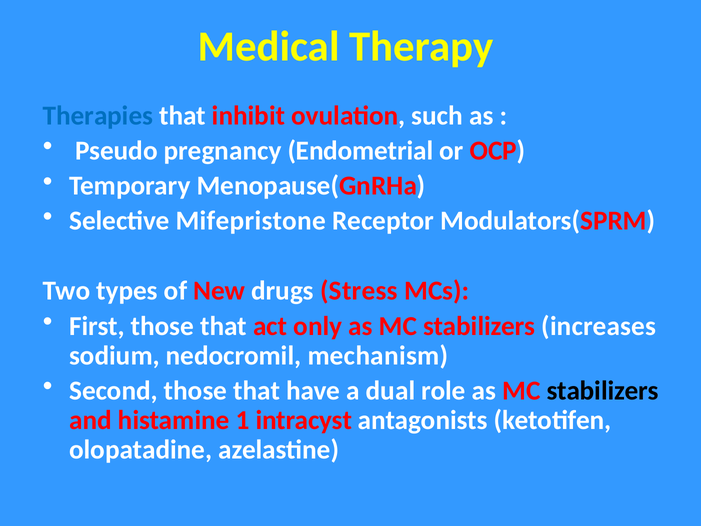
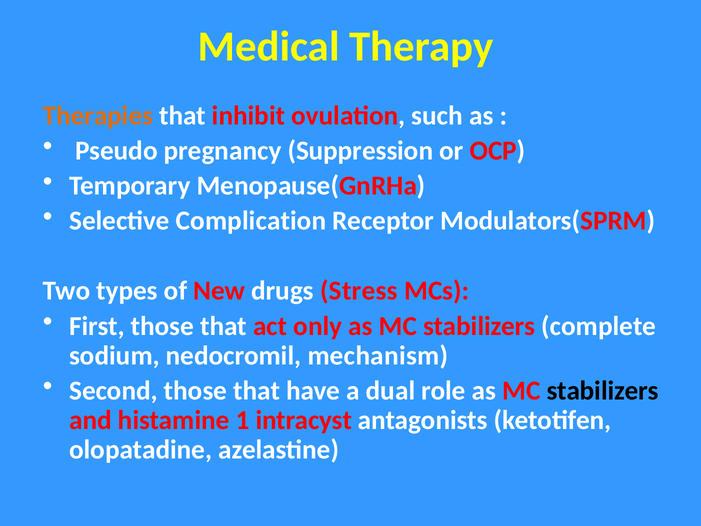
Therapies colour: blue -> orange
Endometrial: Endometrial -> Suppression
Mifepristone: Mifepristone -> Complication
increases: increases -> complete
